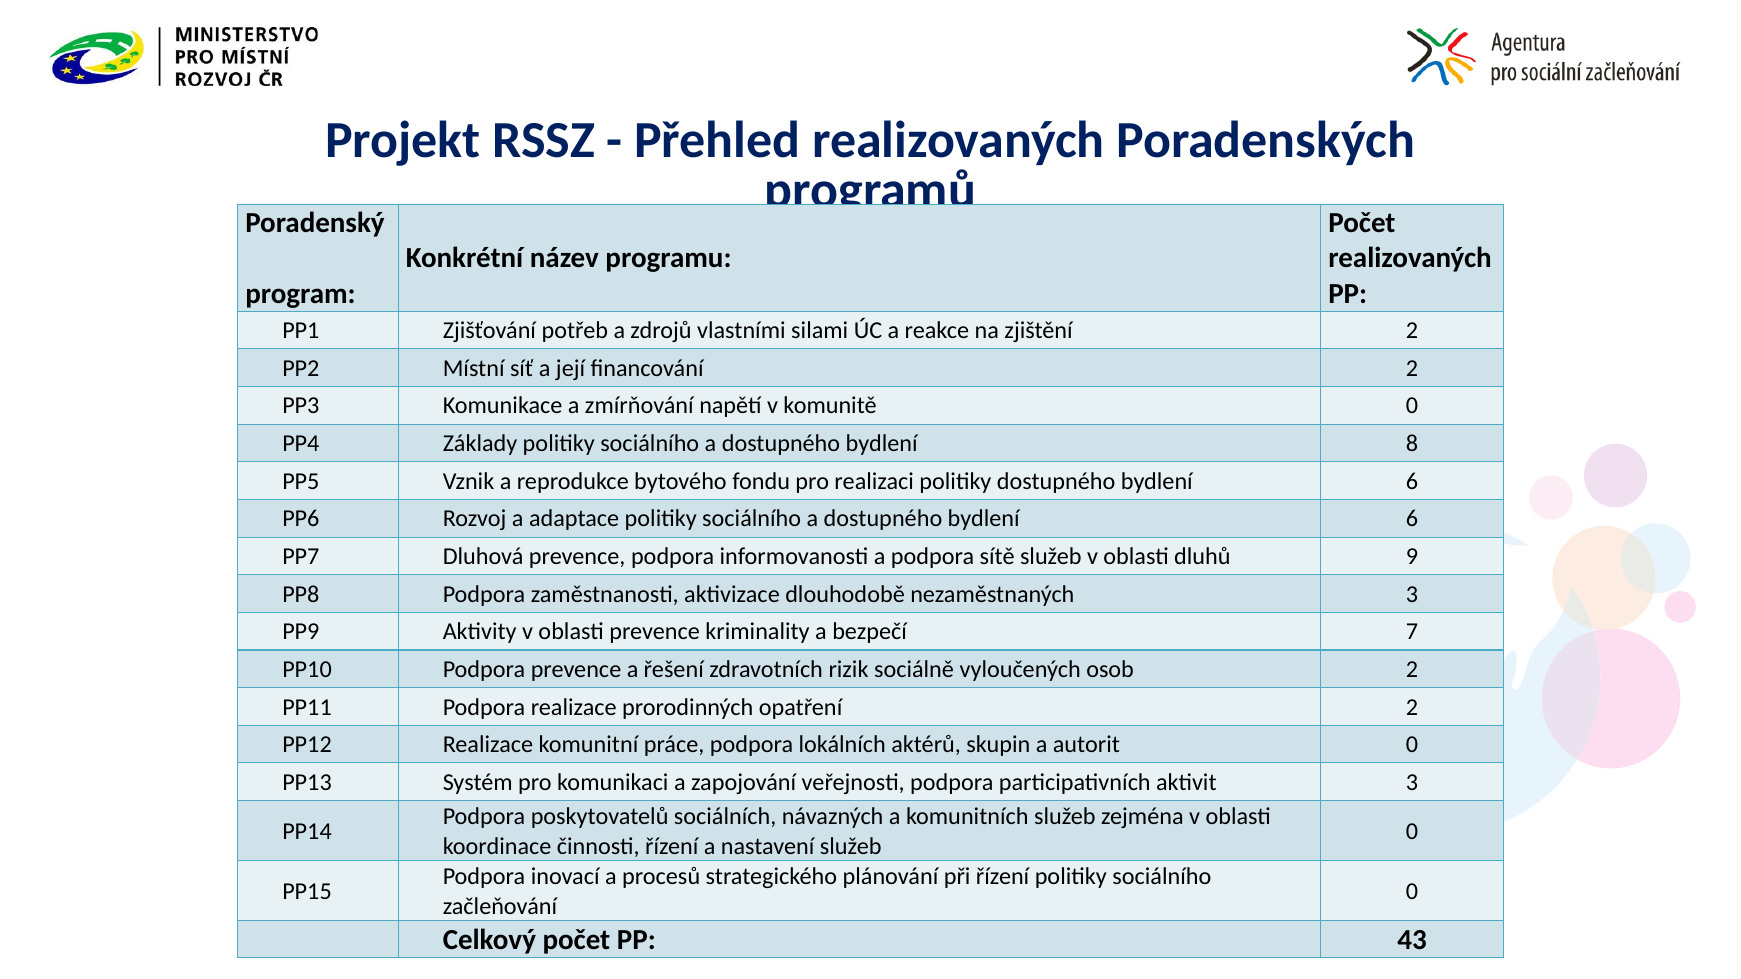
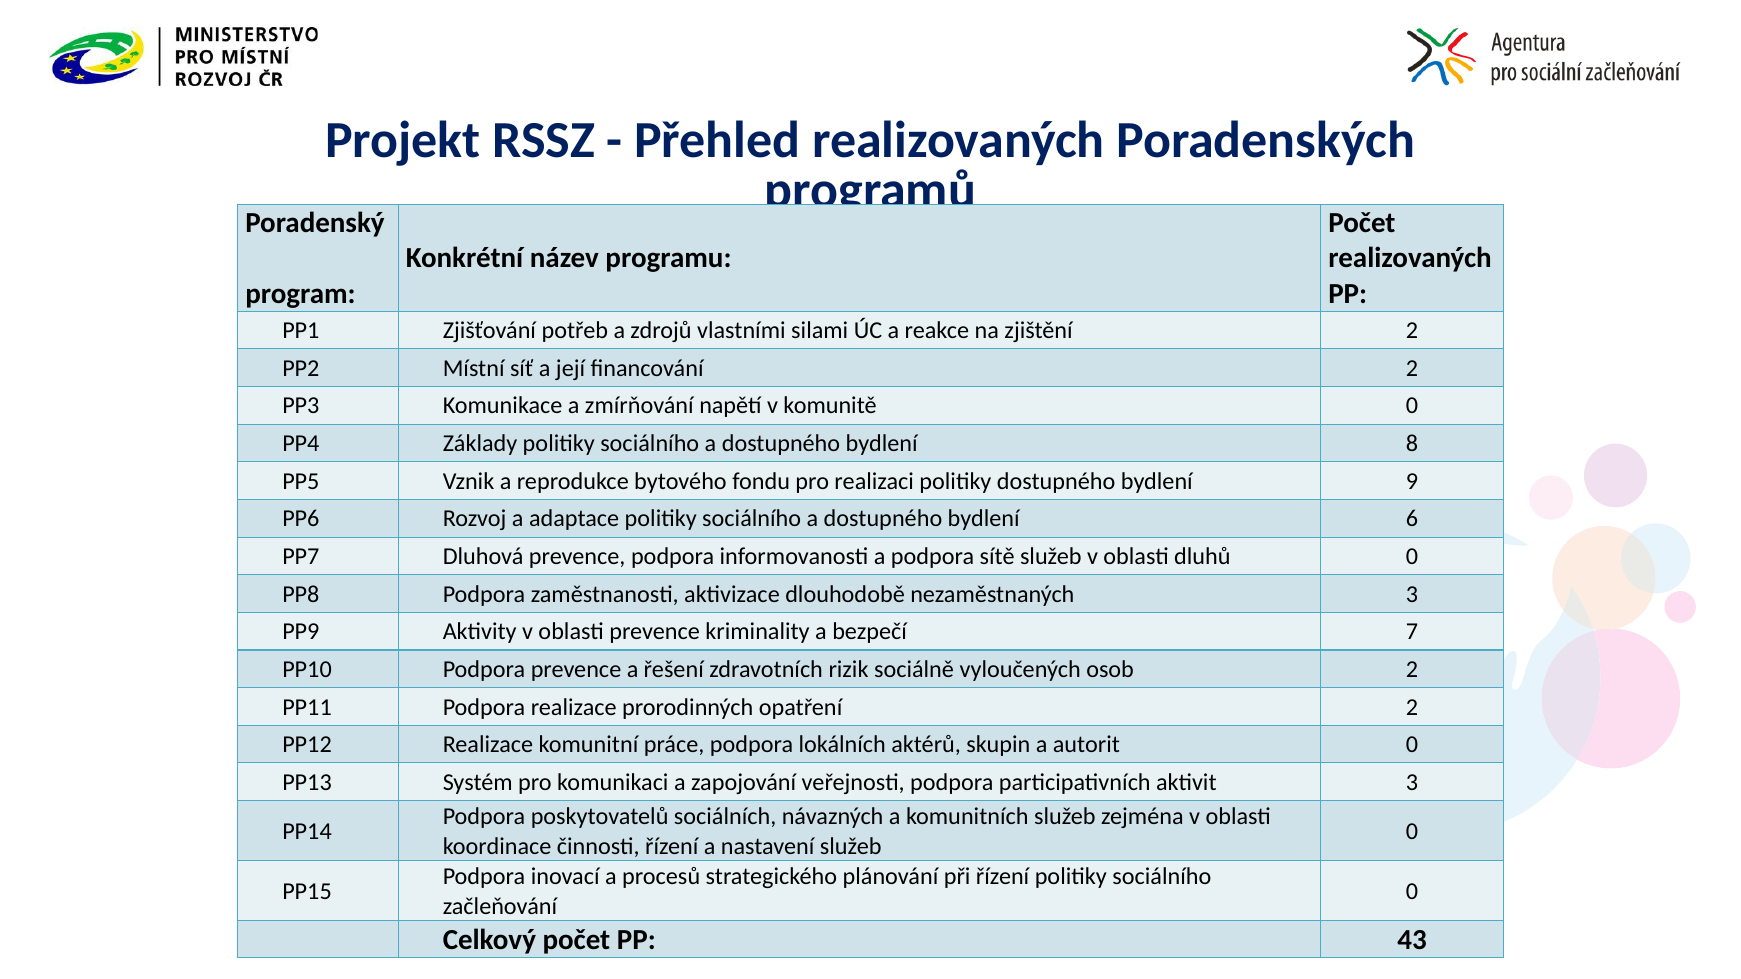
politiky dostupného bydlení 6: 6 -> 9
dluhů 9: 9 -> 0
